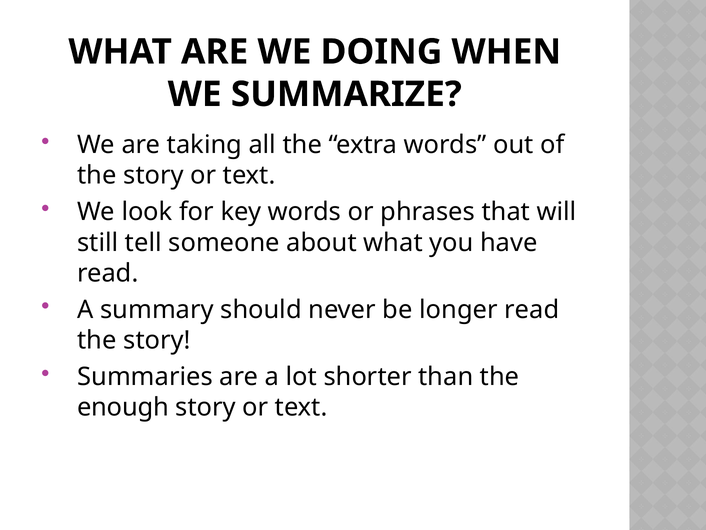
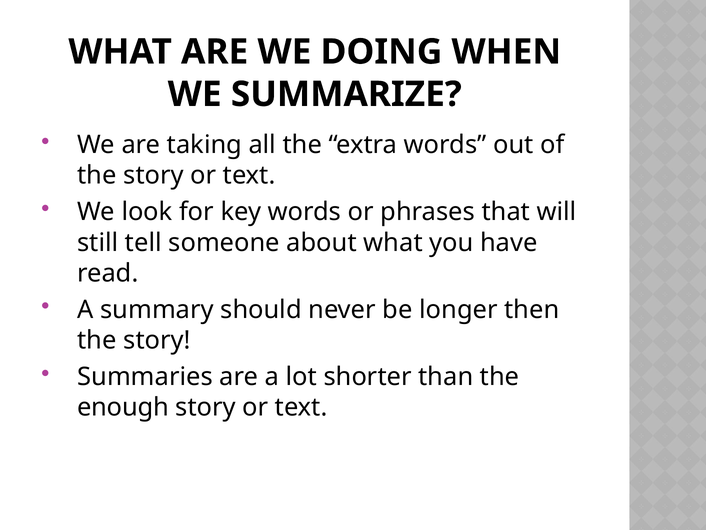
longer read: read -> then
